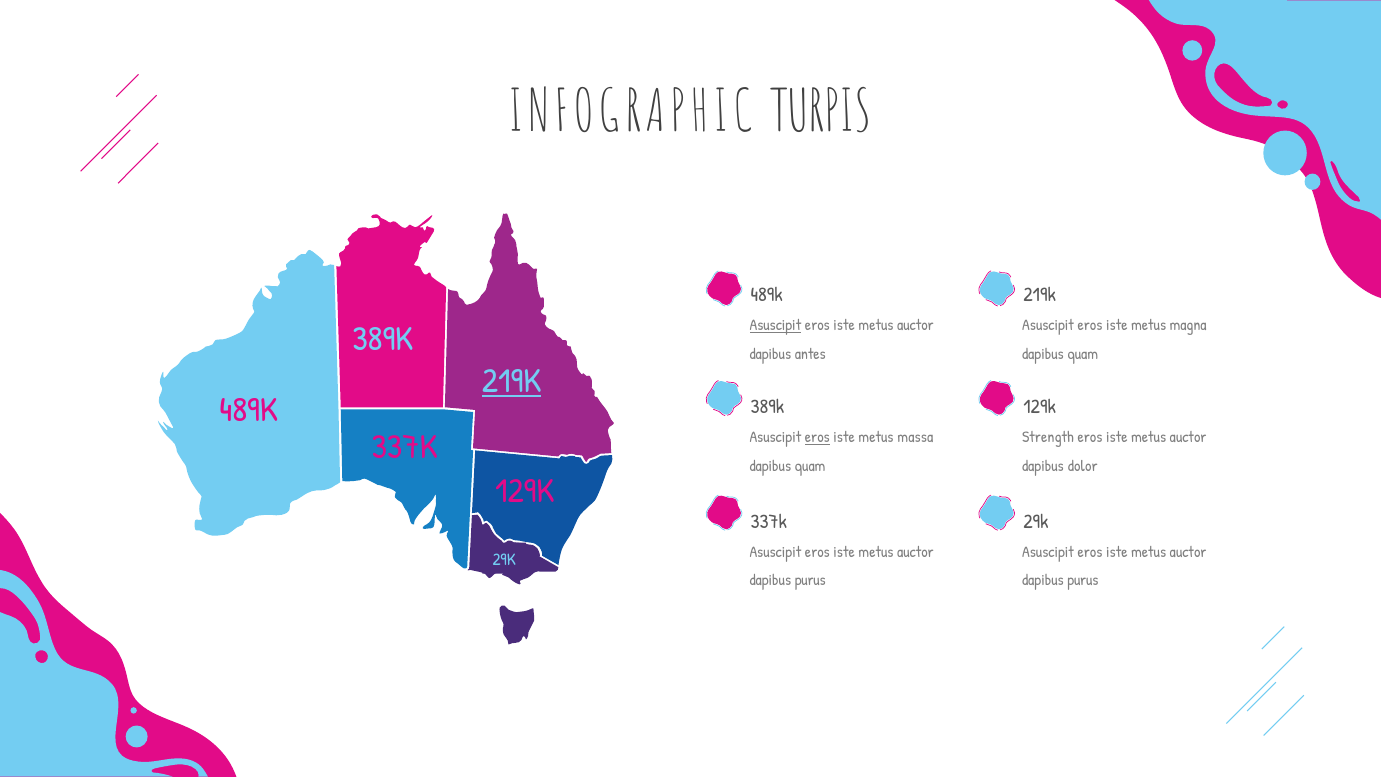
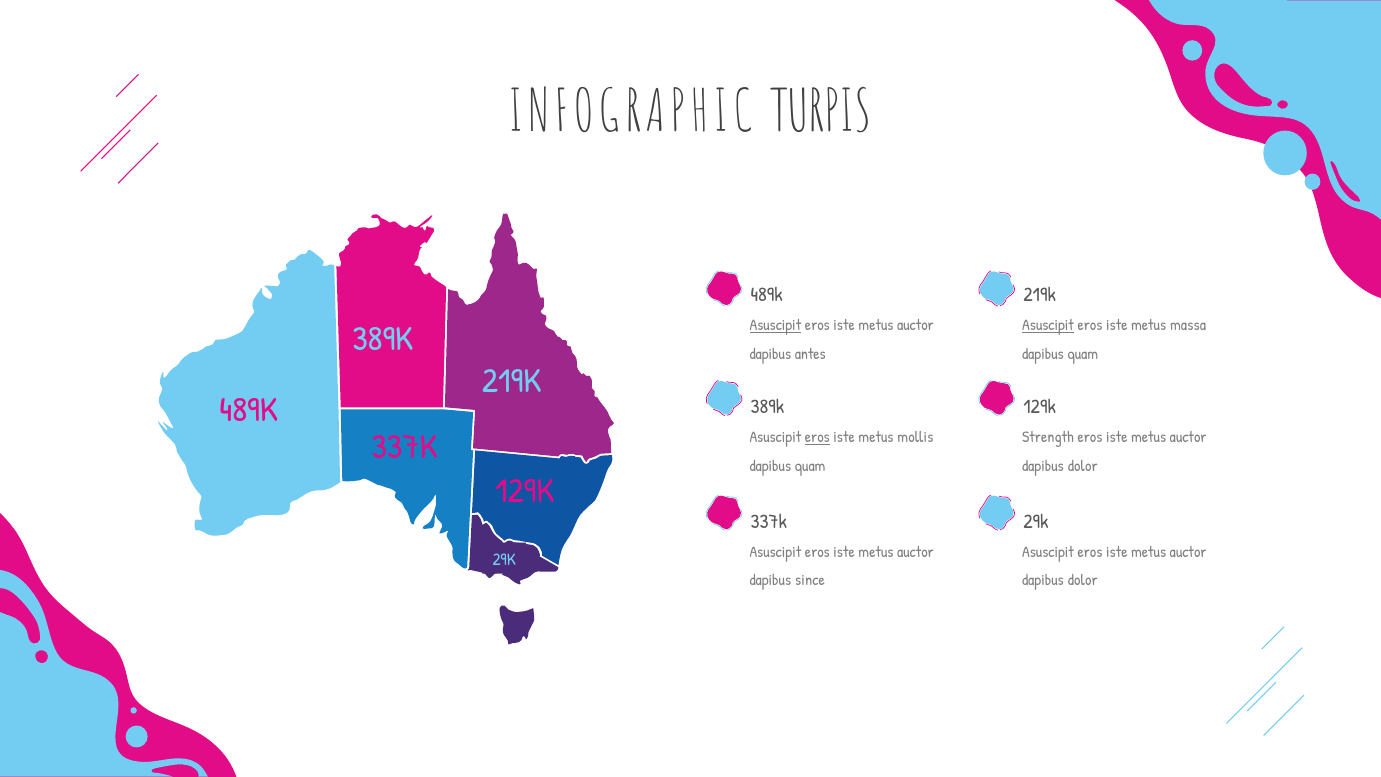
Asuscipit at (1048, 325) underline: none -> present
magna: magna -> massa
219K at (512, 381) underline: present -> none
massa: massa -> mollis
purus at (810, 580): purus -> since
purus at (1083, 580): purus -> dolor
